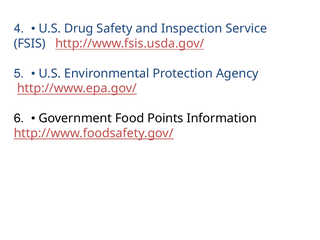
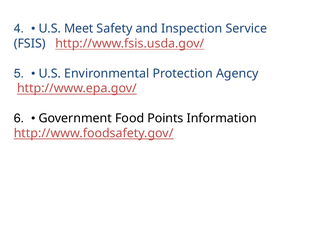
Drug: Drug -> Meet
